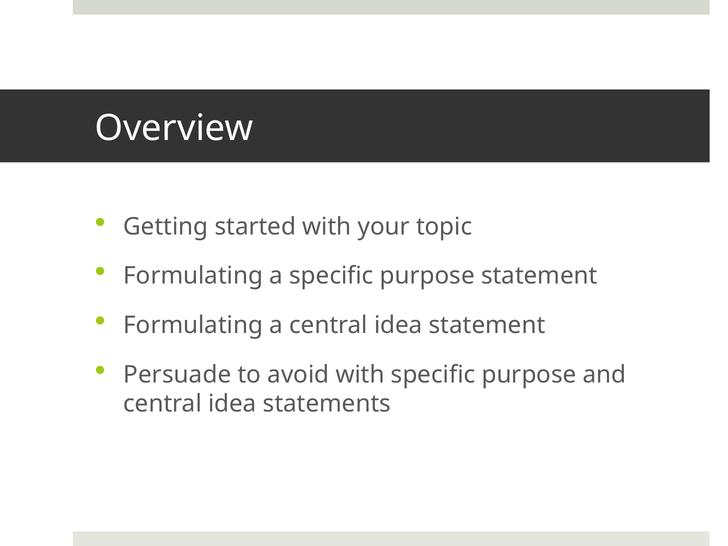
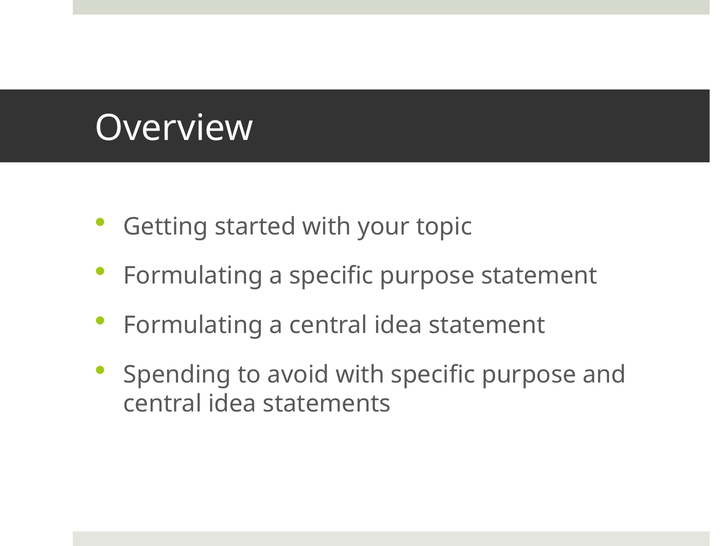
Persuade: Persuade -> Spending
